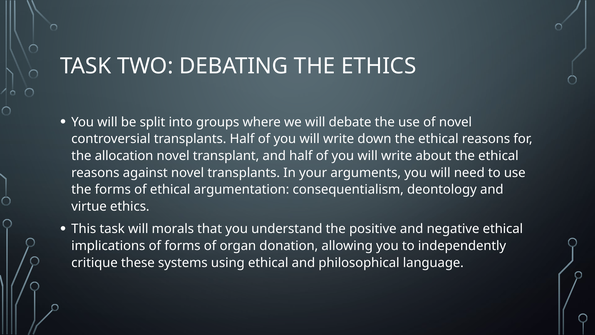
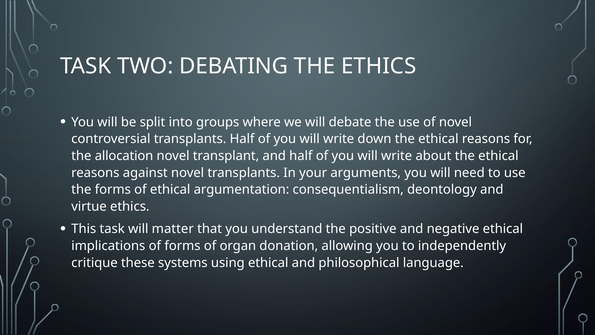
morals: morals -> matter
